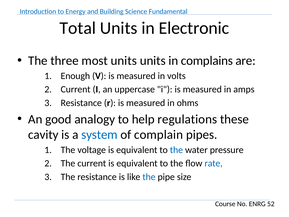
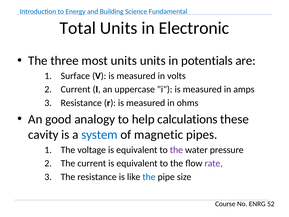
complains: complains -> potentials
Enough: Enough -> Surface
regulations: regulations -> calculations
complain: complain -> magnetic
the at (176, 150) colour: blue -> purple
rate colour: blue -> purple
